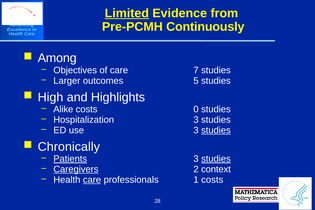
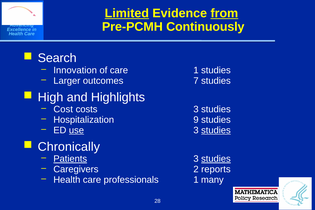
from underline: none -> present
Among: Among -> Search
Objectives: Objectives -> Innovation
care 7: 7 -> 1
5: 5 -> 7
Alike: Alike -> Cost
costs 0: 0 -> 3
Hospitalization 3: 3 -> 9
use underline: none -> present
Caregivers underline: present -> none
context: context -> reports
care at (92, 180) underline: present -> none
1 costs: costs -> many
